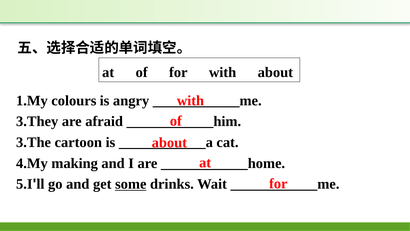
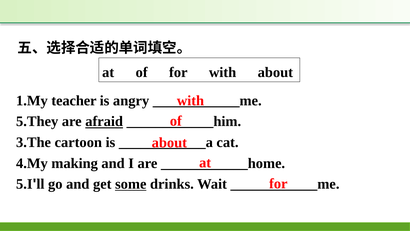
colours: colours -> teacher
3.They: 3.They -> 5.They
afraid underline: none -> present
